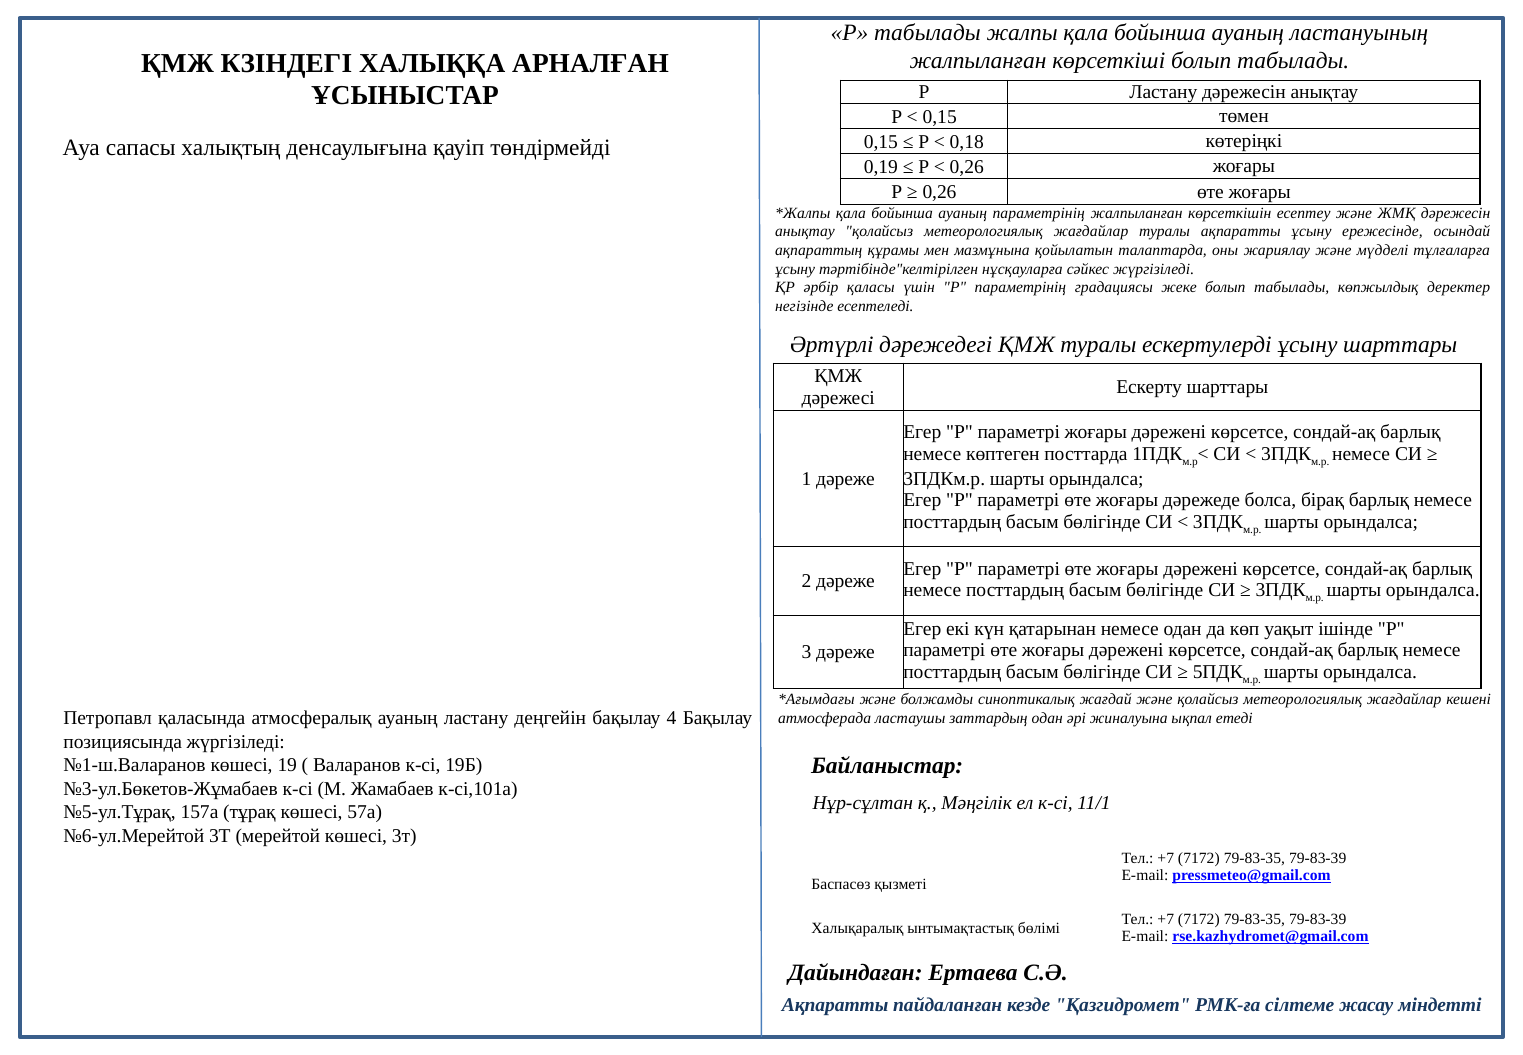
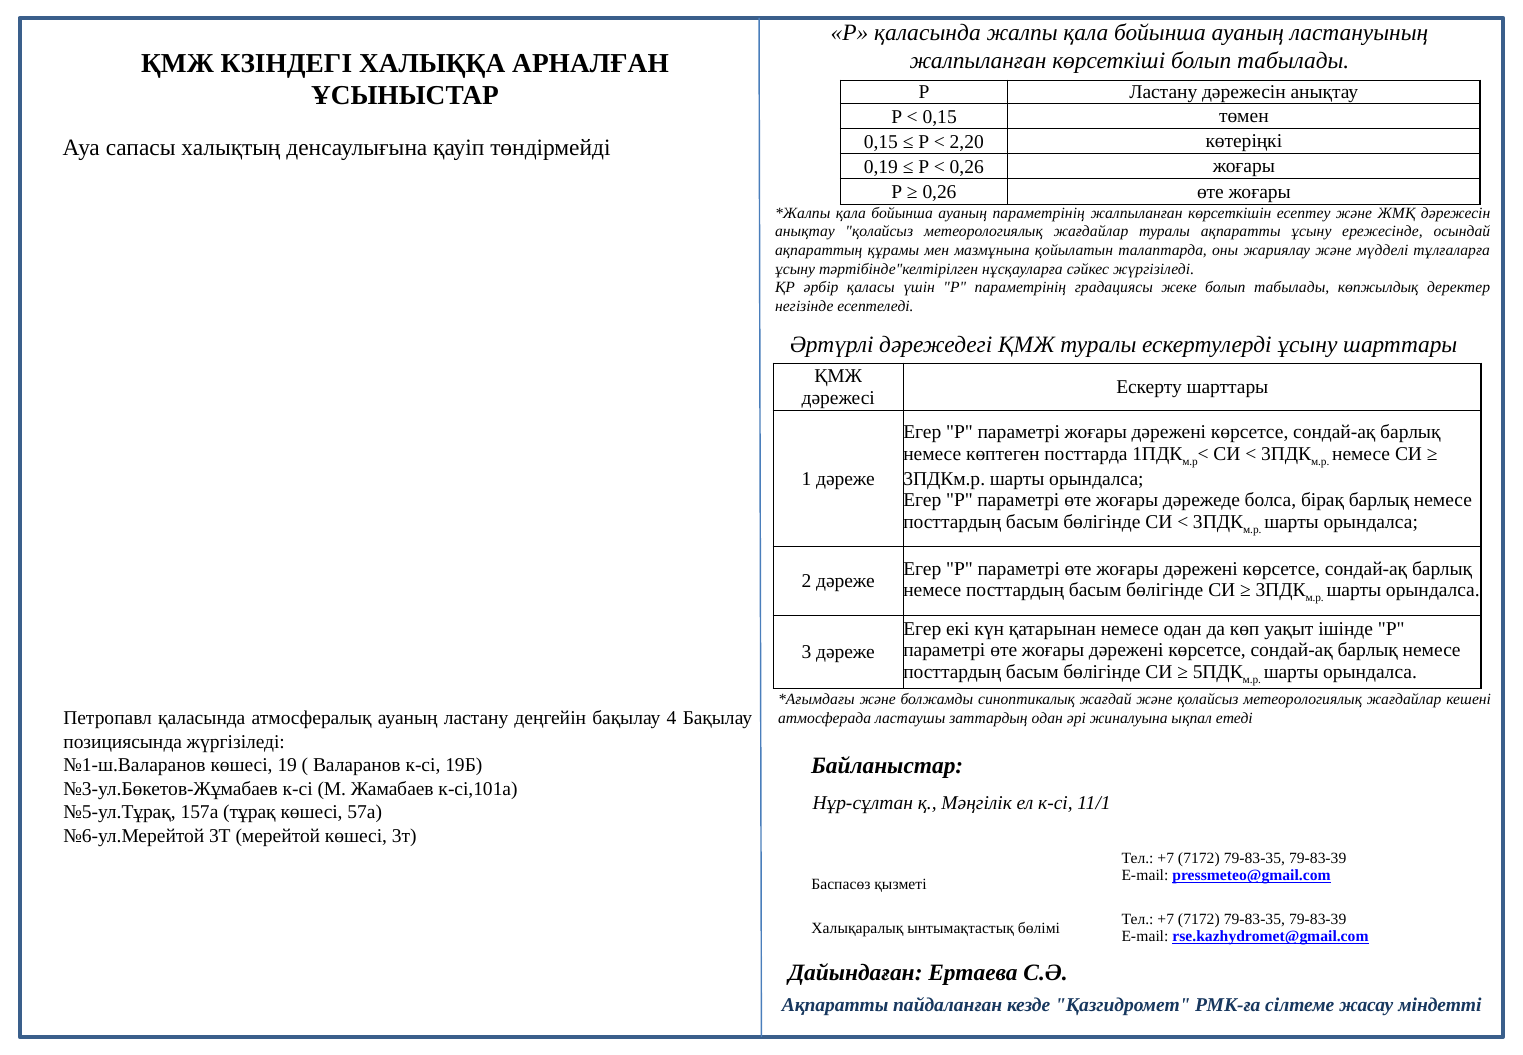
Р табылады: табылады -> қаласында
0,18: 0,18 -> 2,20
